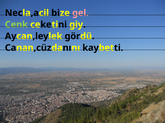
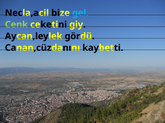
gel colour: pink -> light blue
